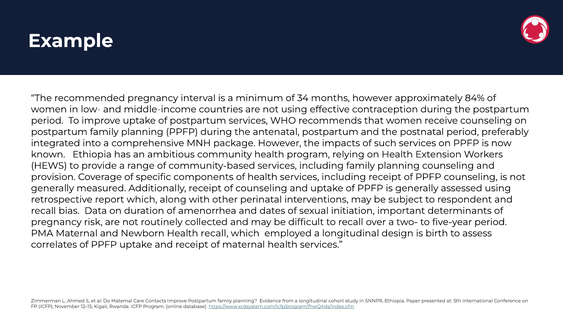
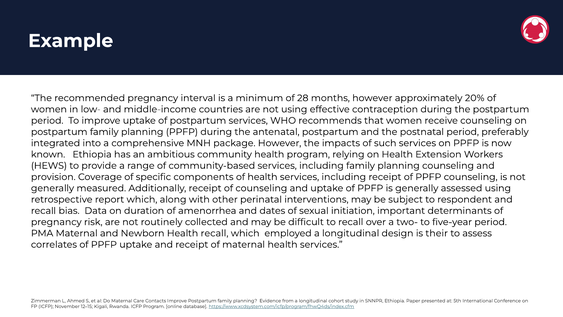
34: 34 -> 28
84%: 84% -> 20%
birth: birth -> their
